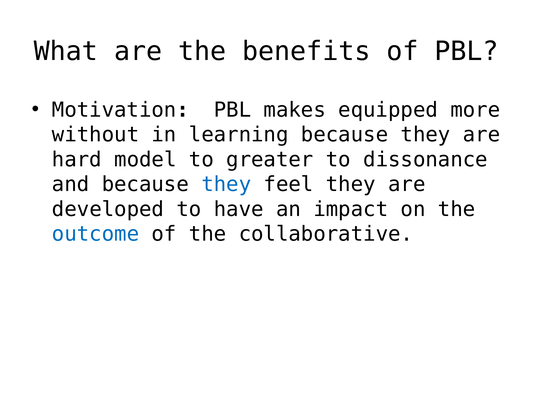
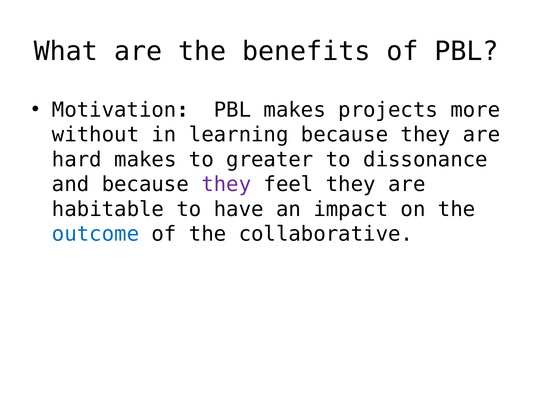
equipped: equipped -> projects
hard model: model -> makes
they at (226, 184) colour: blue -> purple
developed: developed -> habitable
